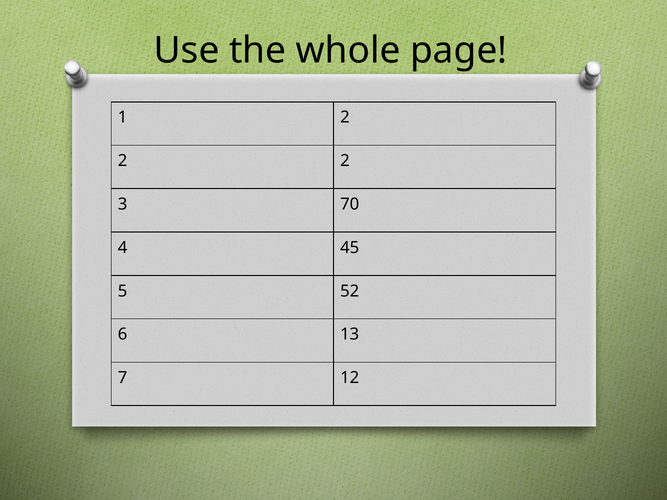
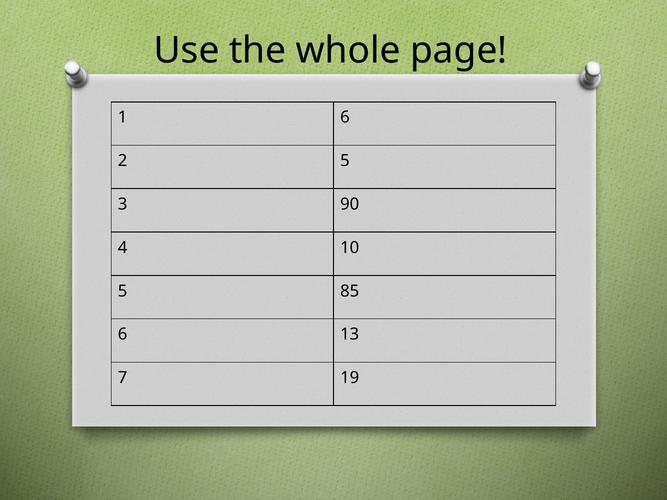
1 2: 2 -> 6
2 at (345, 161): 2 -> 5
70: 70 -> 90
45: 45 -> 10
52: 52 -> 85
12: 12 -> 19
